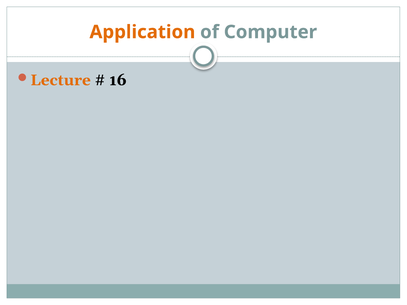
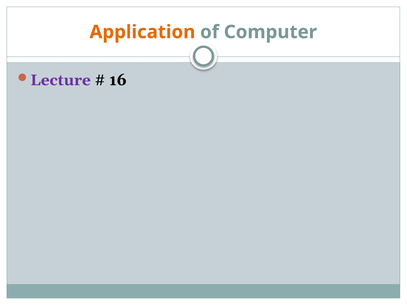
Lecture colour: orange -> purple
